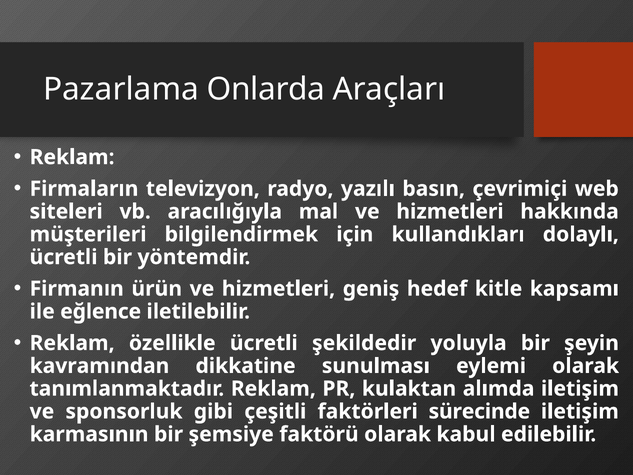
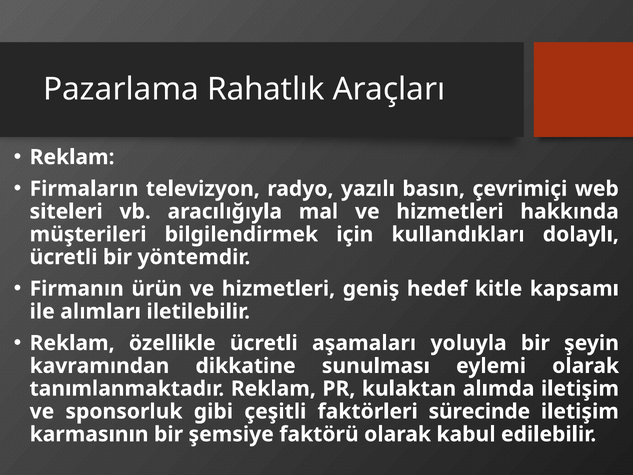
Onlarda: Onlarda -> Rahatlık
eğlence: eğlence -> alımları
şekildedir: şekildedir -> aşamaları
